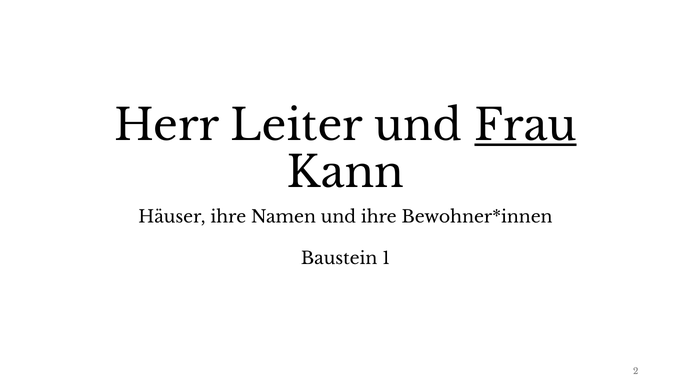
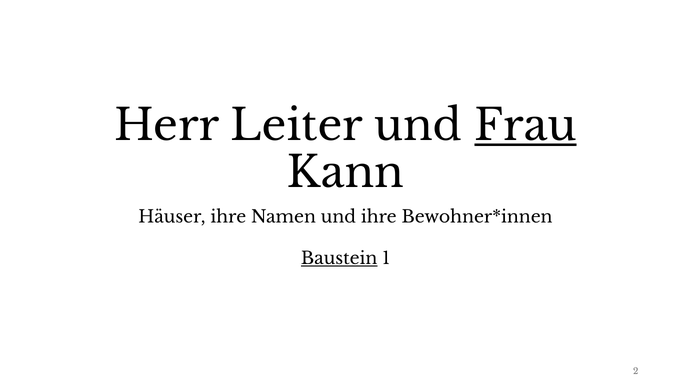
Baustein underline: none -> present
